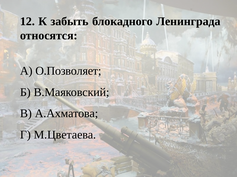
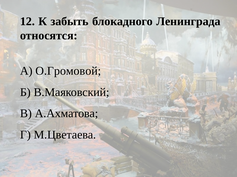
О.Позволяет: О.Позволяет -> О.Громовой
